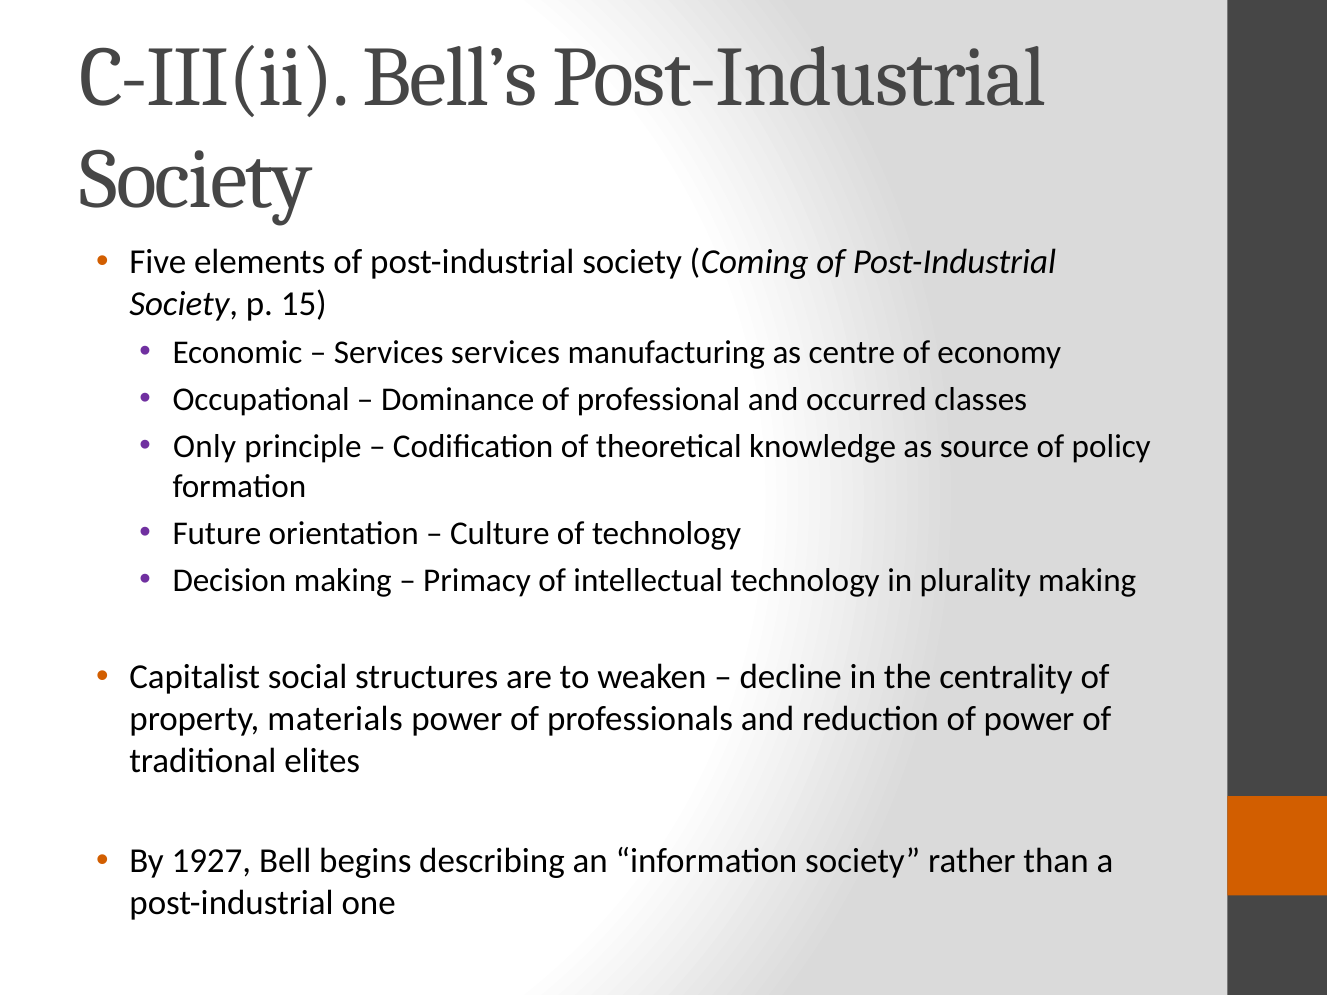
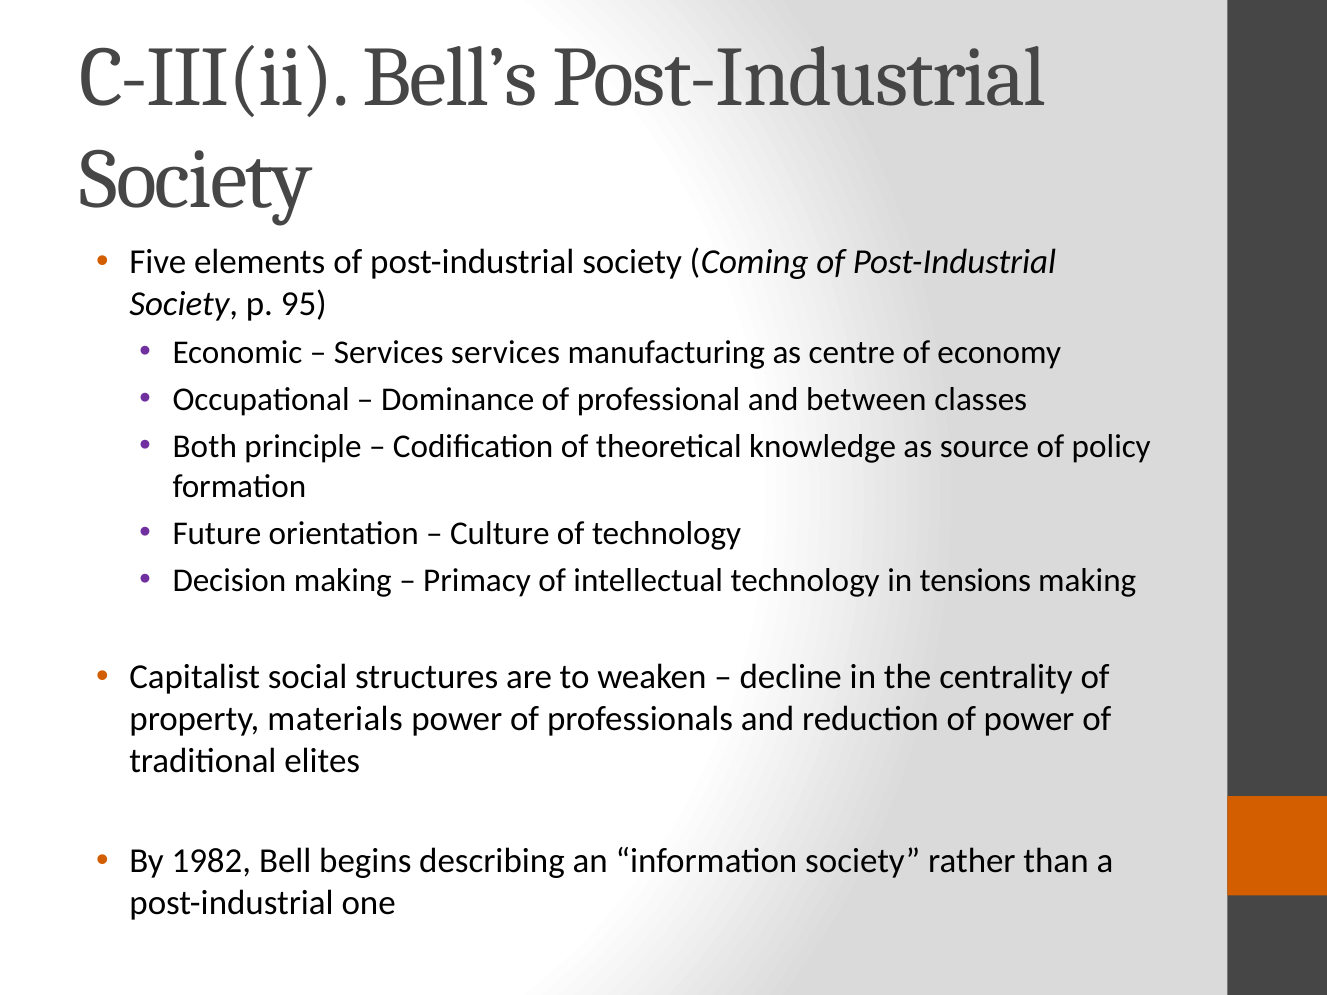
15: 15 -> 95
occurred: occurred -> between
Only: Only -> Both
plurality: plurality -> tensions
1927: 1927 -> 1982
